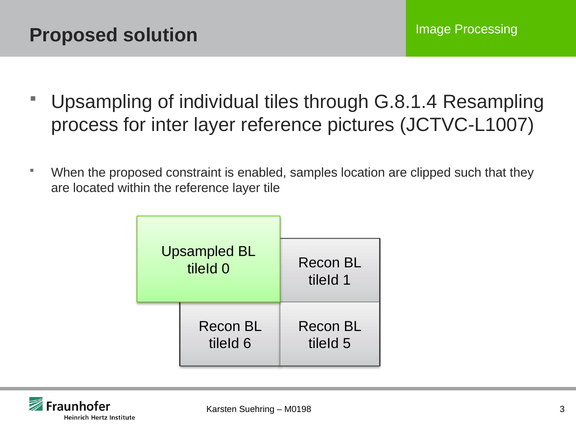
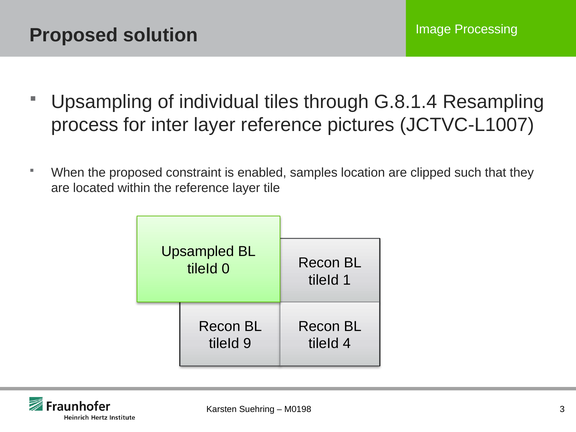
6: 6 -> 9
5: 5 -> 4
